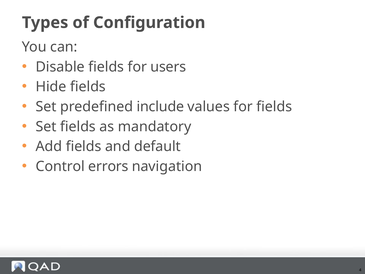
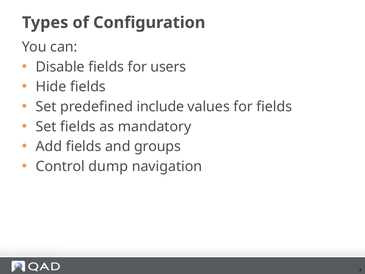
default: default -> groups
errors: errors -> dump
